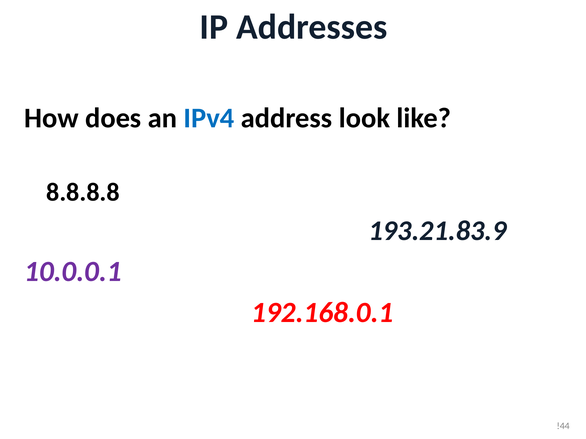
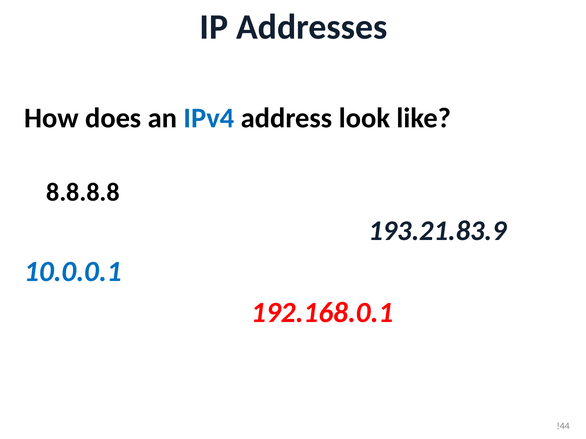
10.0.0.1 colour: purple -> blue
